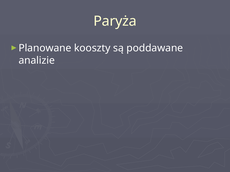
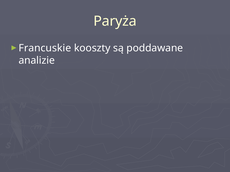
Planowane: Planowane -> Francuskie
